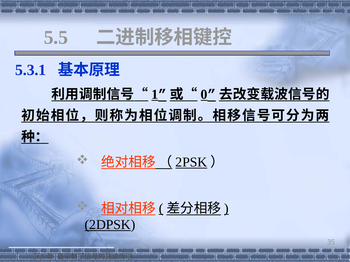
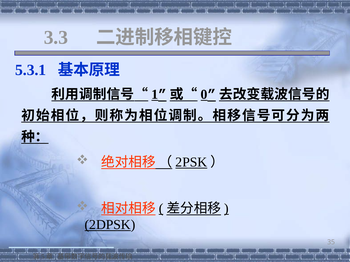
5.5: 5.5 -> 3.3
